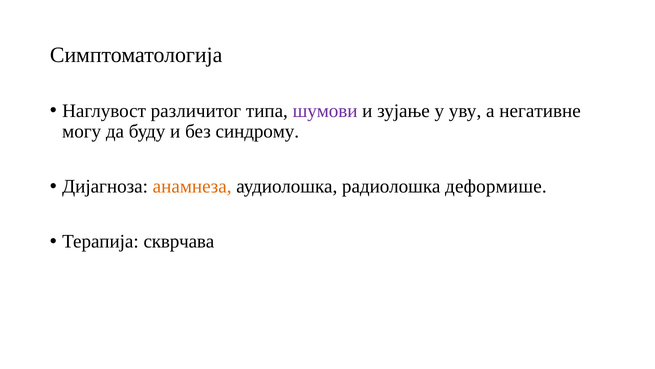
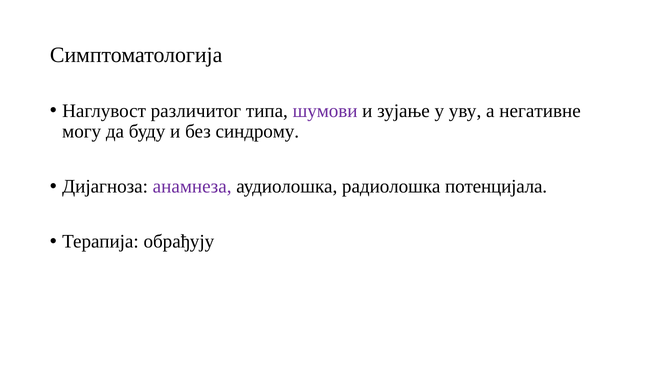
анамнеза colour: orange -> purple
деформише: деформише -> потенцијала
скврчава: скврчава -> обрађују
